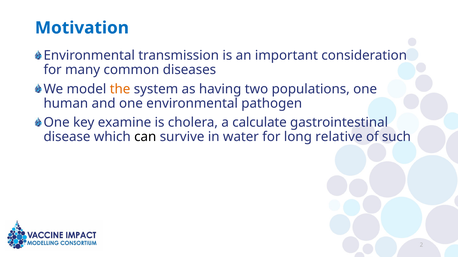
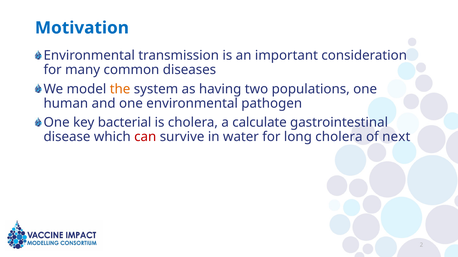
examine: examine -> bacterial
can colour: black -> red
long relative: relative -> cholera
such: such -> next
